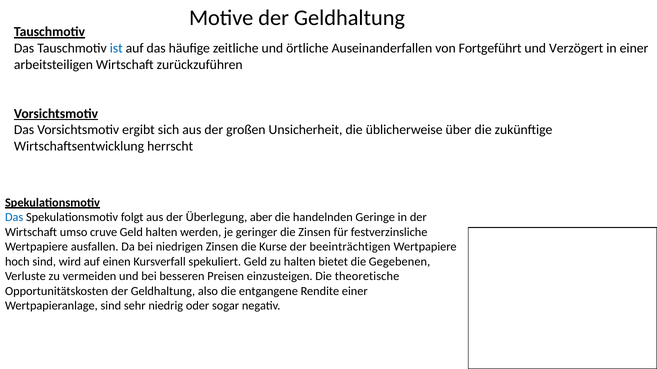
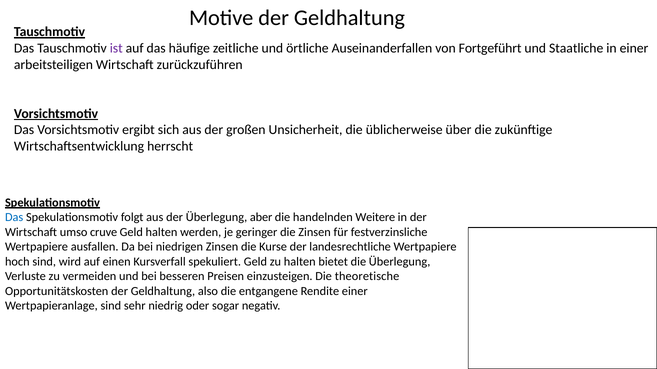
ist colour: blue -> purple
Verzögert: Verzögert -> Staatliche
Geringe: Geringe -> Weitere
beeinträchtigen: beeinträchtigen -> landesrechtliche
die Gegebenen: Gegebenen -> Überlegung
